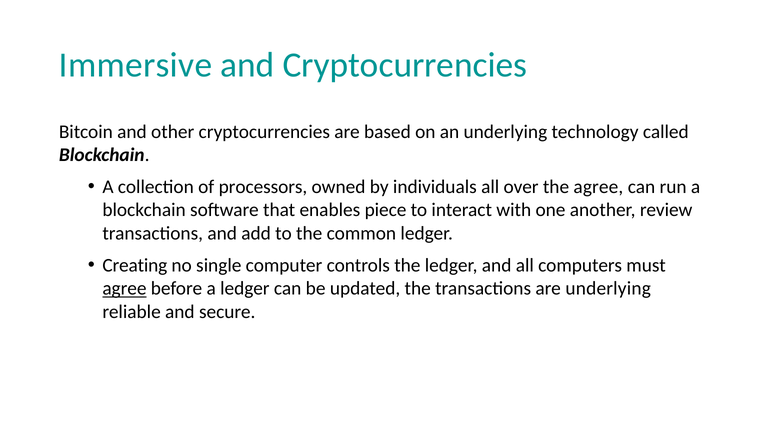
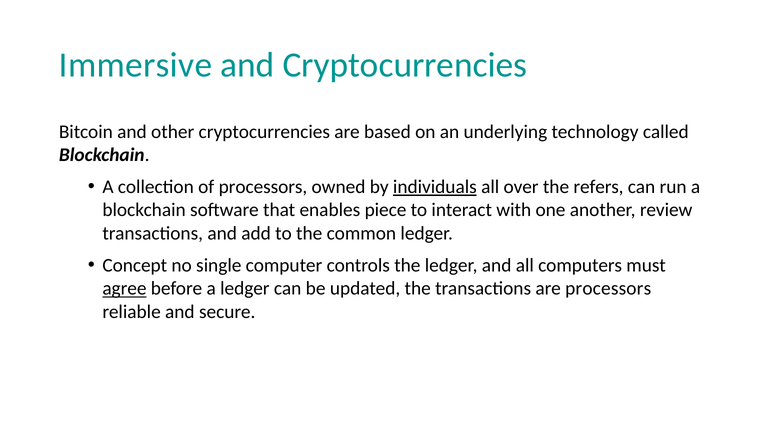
individuals underline: none -> present
the agree: agree -> refers
Creating: Creating -> Concept
are underlying: underlying -> processors
